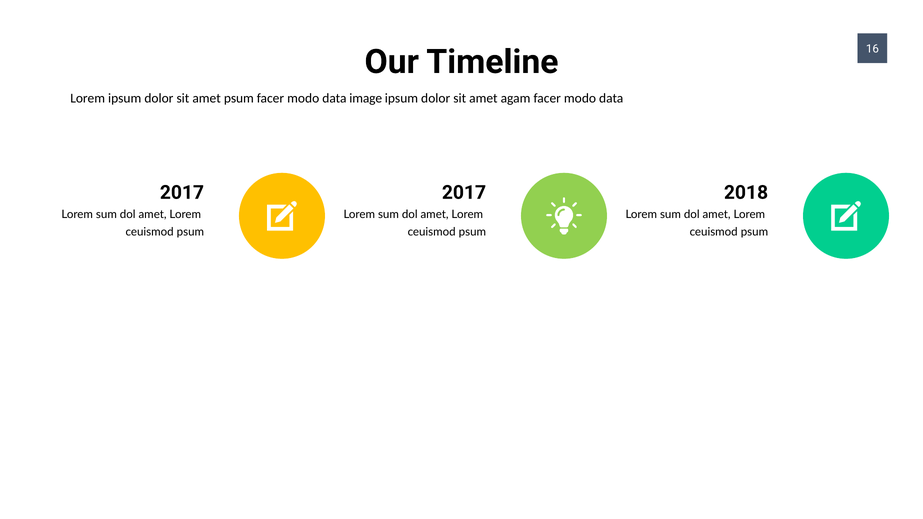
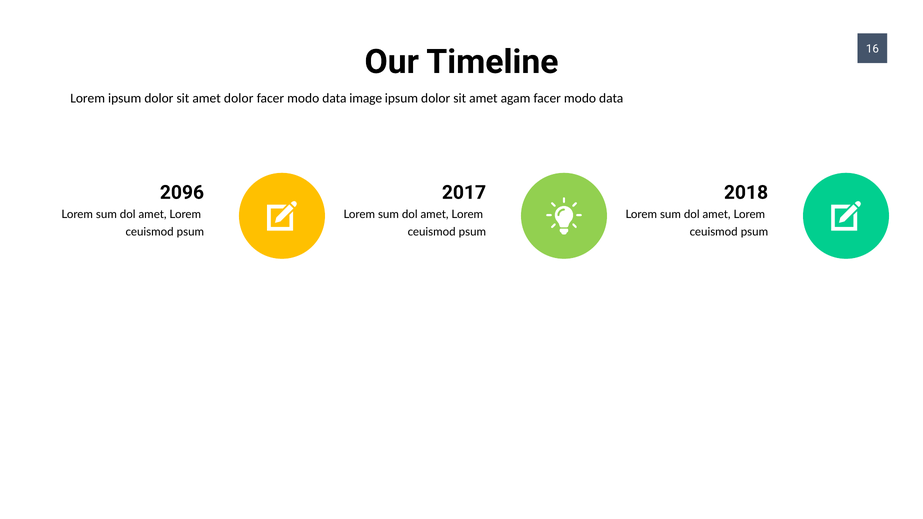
amet psum: psum -> dolor
2017 at (182, 193): 2017 -> 2096
